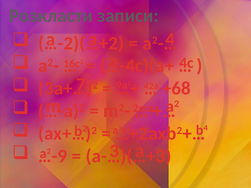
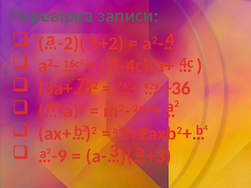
Розкласти: Розкласти -> Перевірка
+68: +68 -> +36
